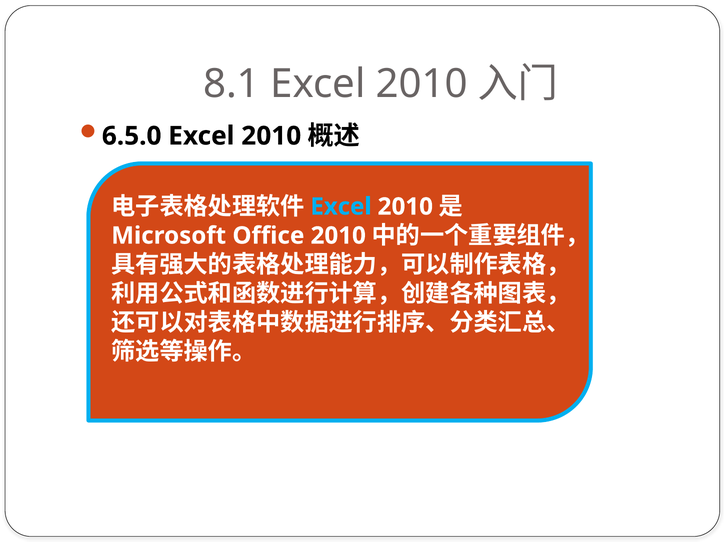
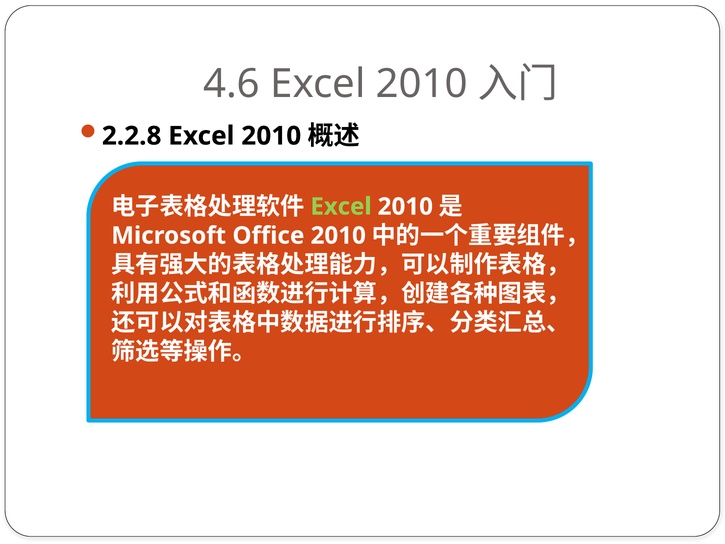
8.1: 8.1 -> 4.6
6.5.0: 6.5.0 -> 2.2.8
Excel at (341, 207) colour: light blue -> light green
